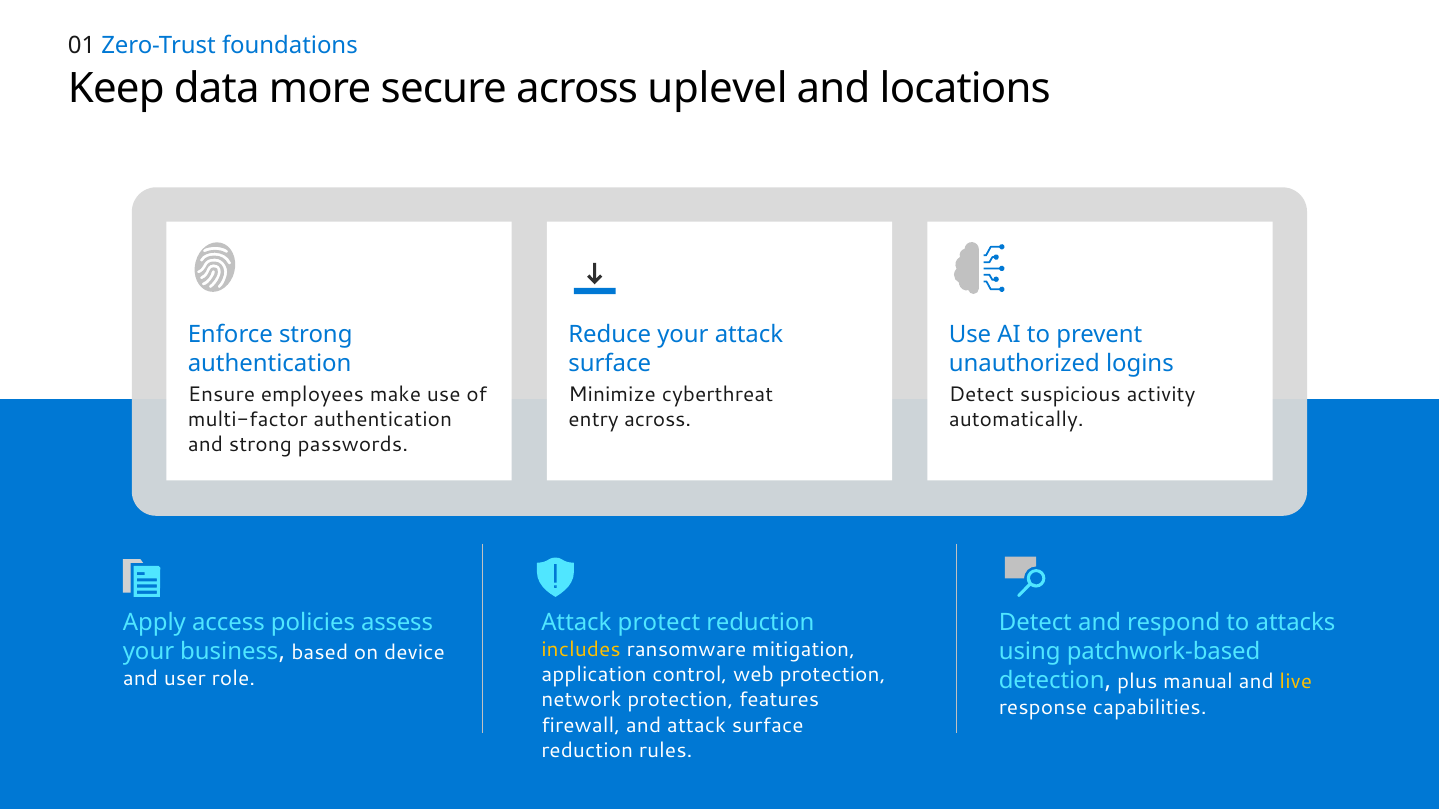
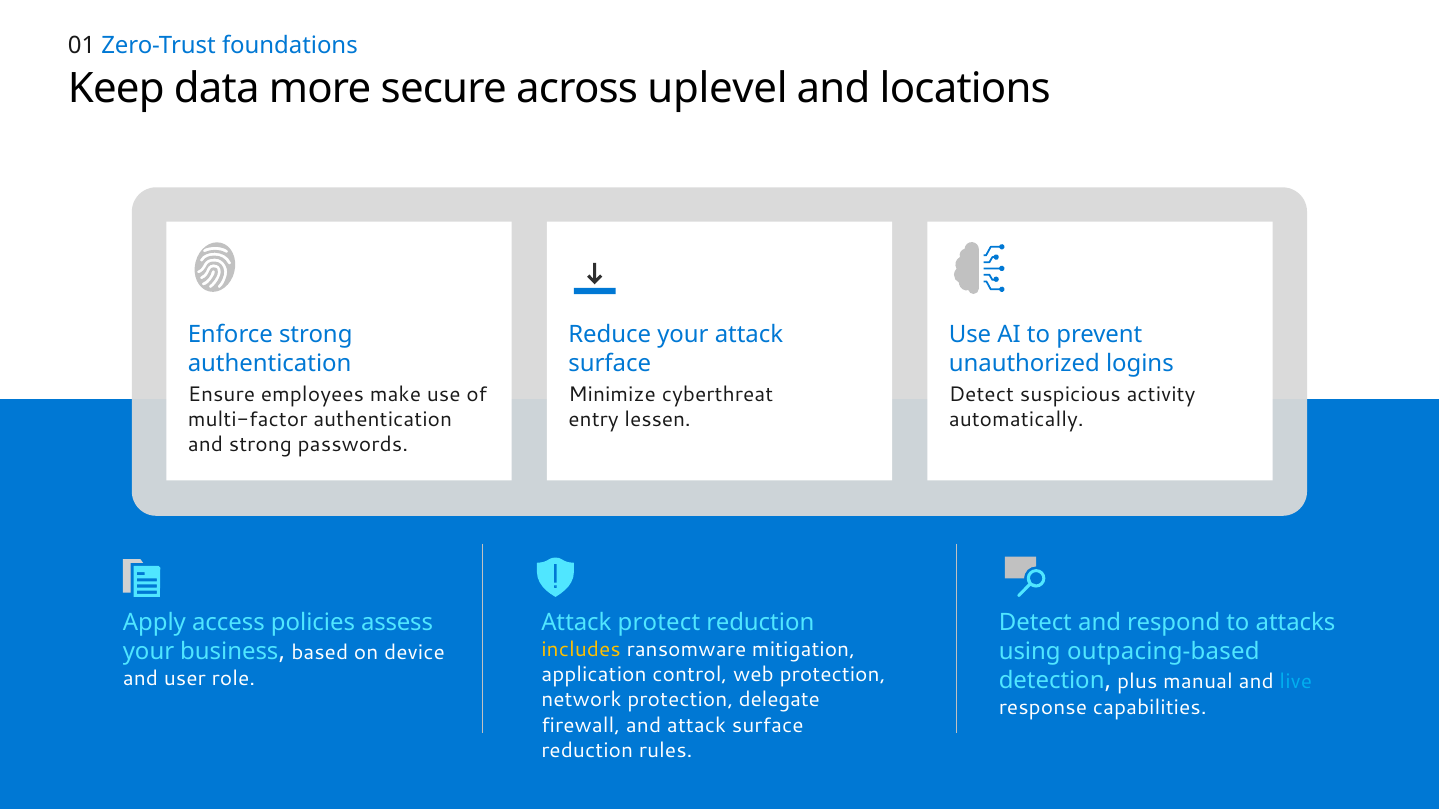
entry across: across -> lessen
patchwork-based: patchwork-based -> outpacing-based
live colour: yellow -> light blue
features: features -> delegate
